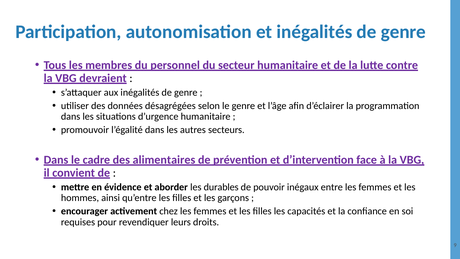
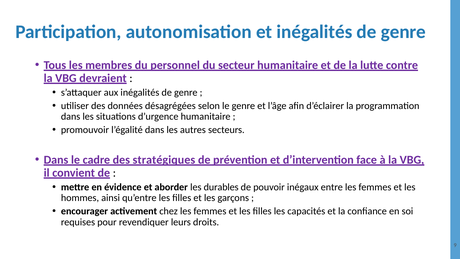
alimentaires: alimentaires -> stratégiques
